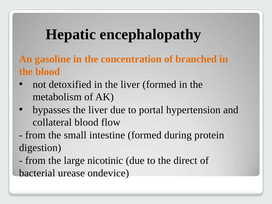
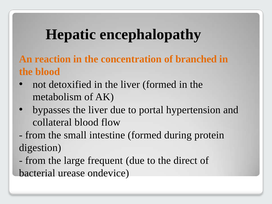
gasoline: gasoline -> reaction
nicotinic: nicotinic -> frequent
